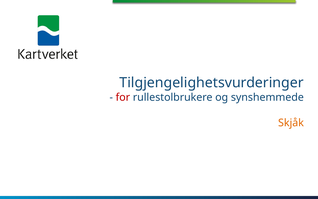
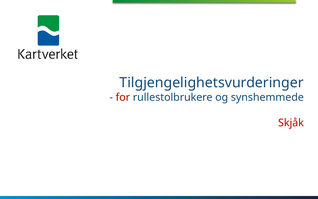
Skjåk colour: orange -> red
